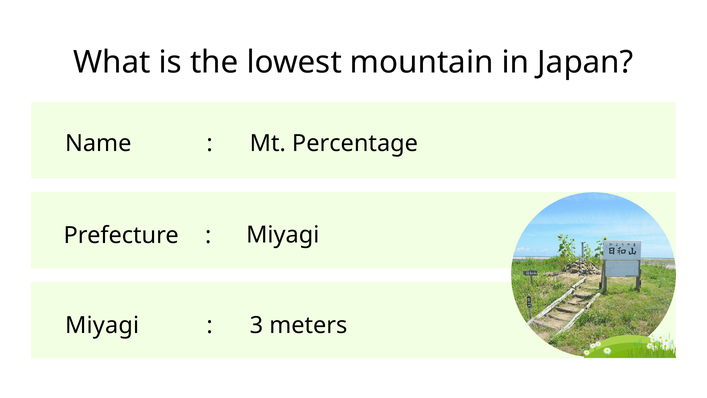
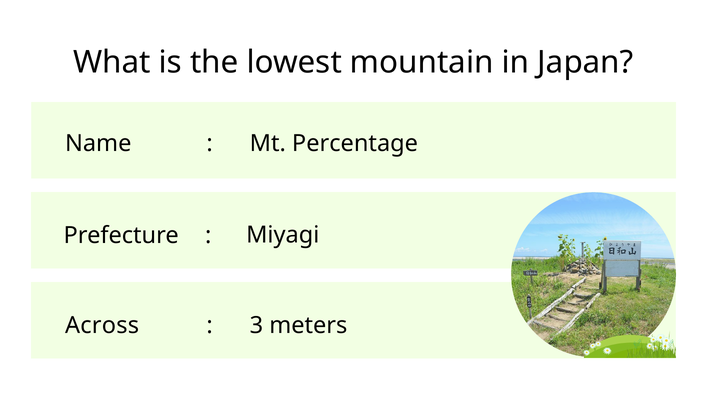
Miyagi at (102, 325): Miyagi -> Across
